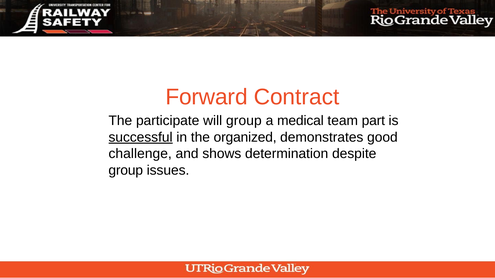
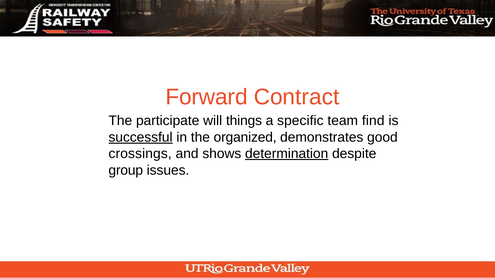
will group: group -> things
medical: medical -> specific
part: part -> find
challenge: challenge -> crossings
determination underline: none -> present
